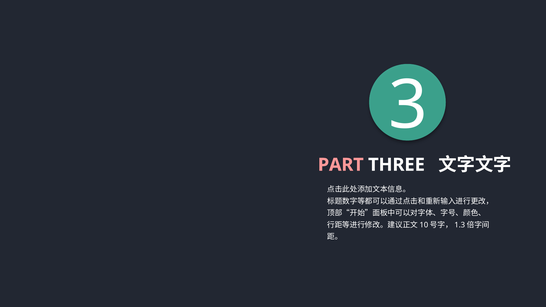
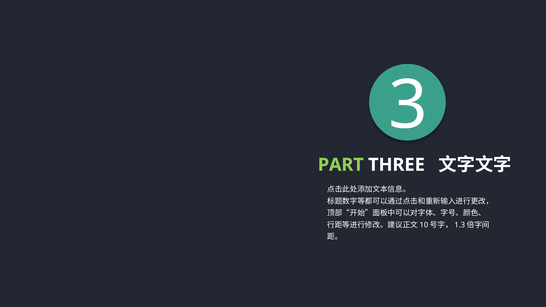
PART colour: pink -> light green
